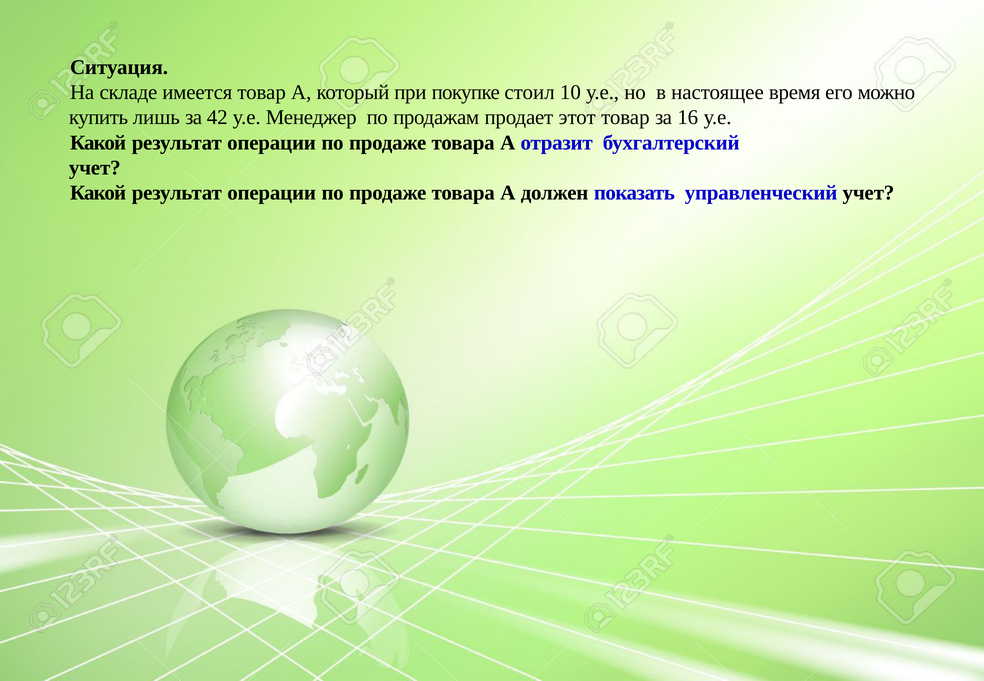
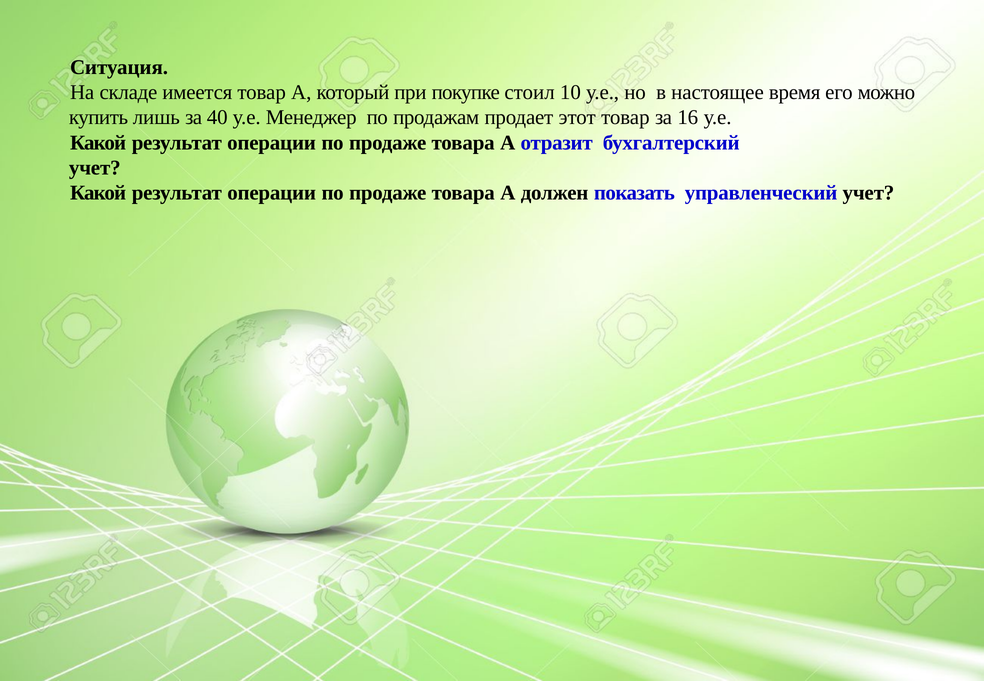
42: 42 -> 40
